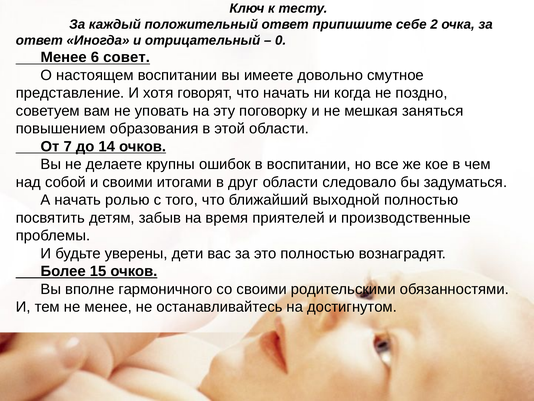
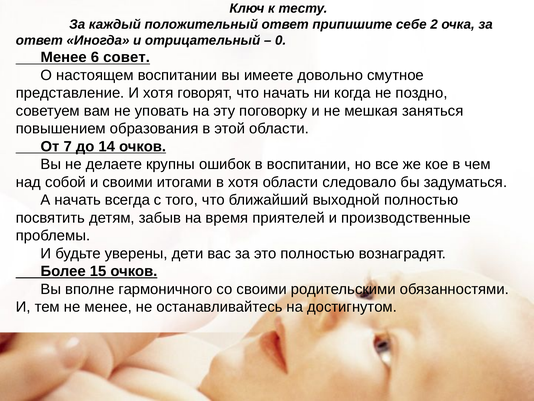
в друг: друг -> хотя
ролью: ролью -> всегда
